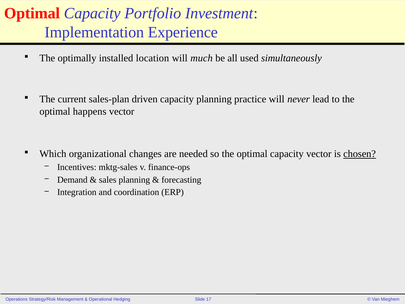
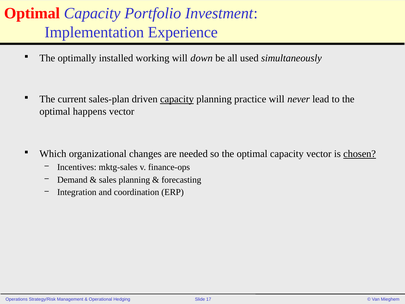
location: location -> working
much: much -> down
capacity at (177, 99) underline: none -> present
